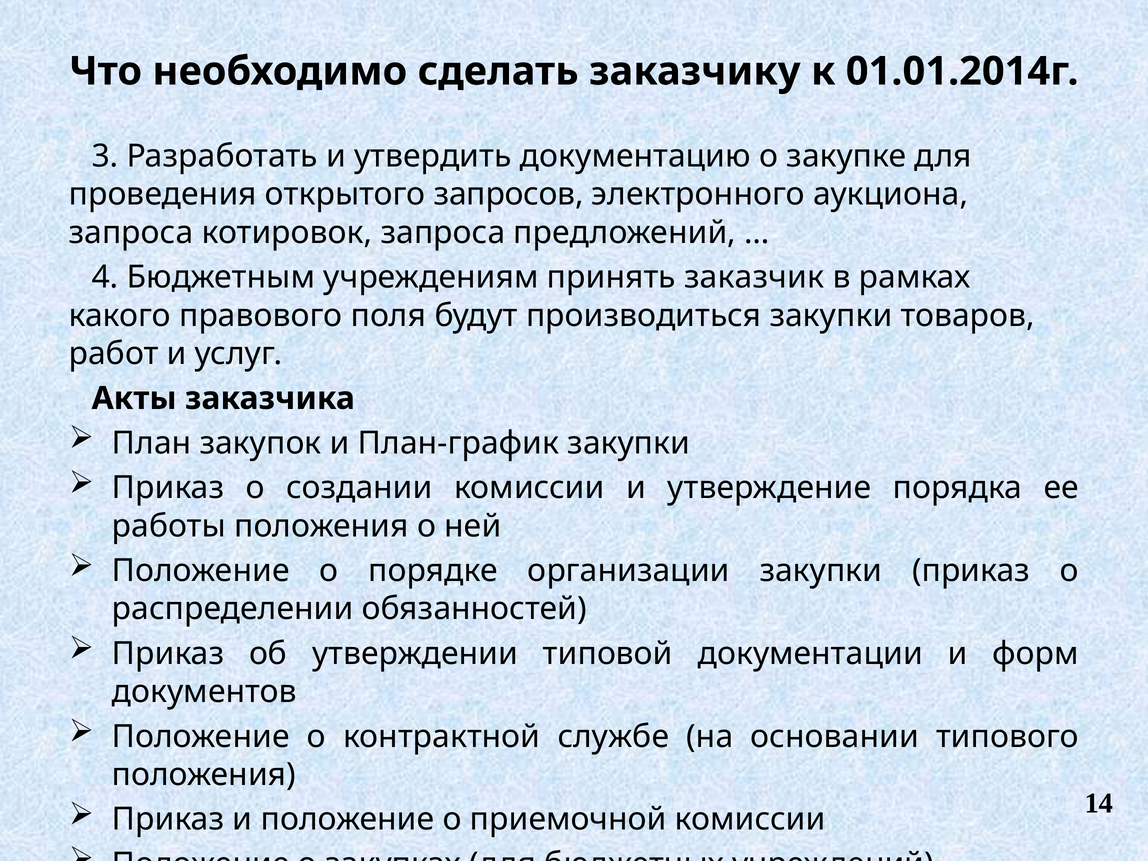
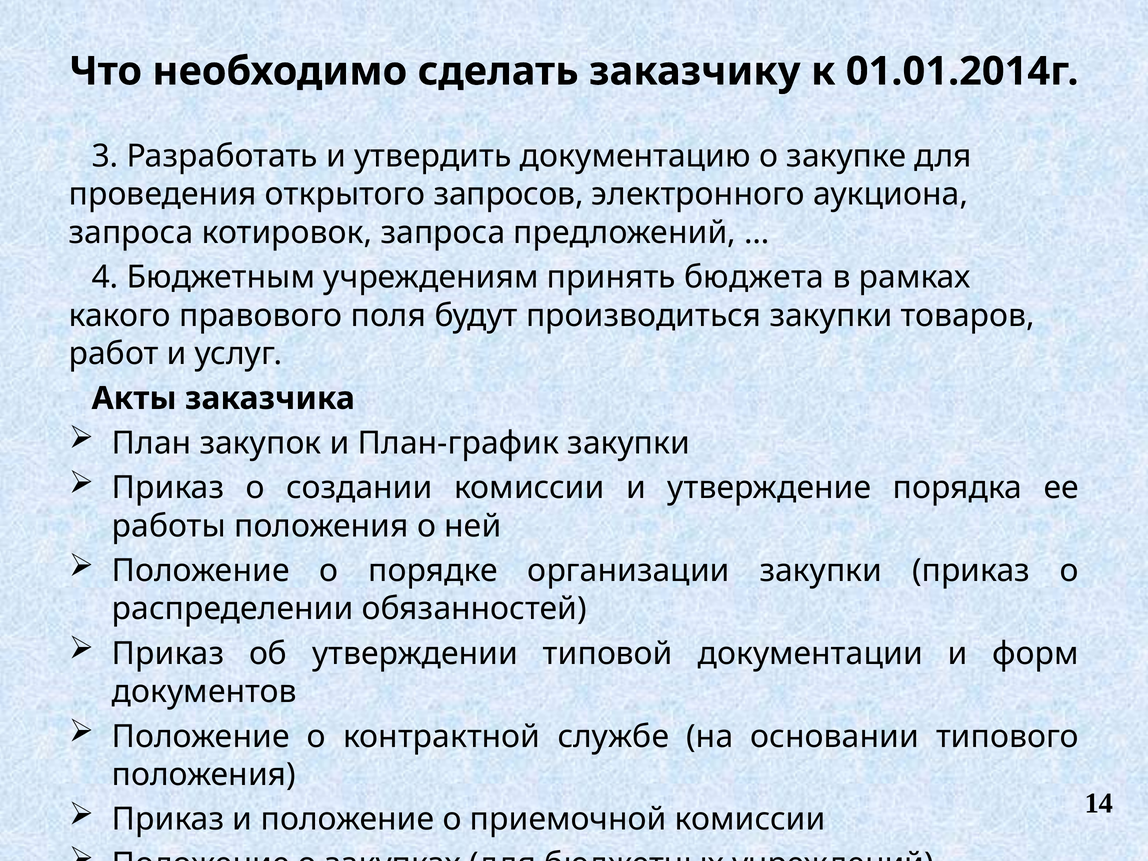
заказчик: заказчик -> бюджета
